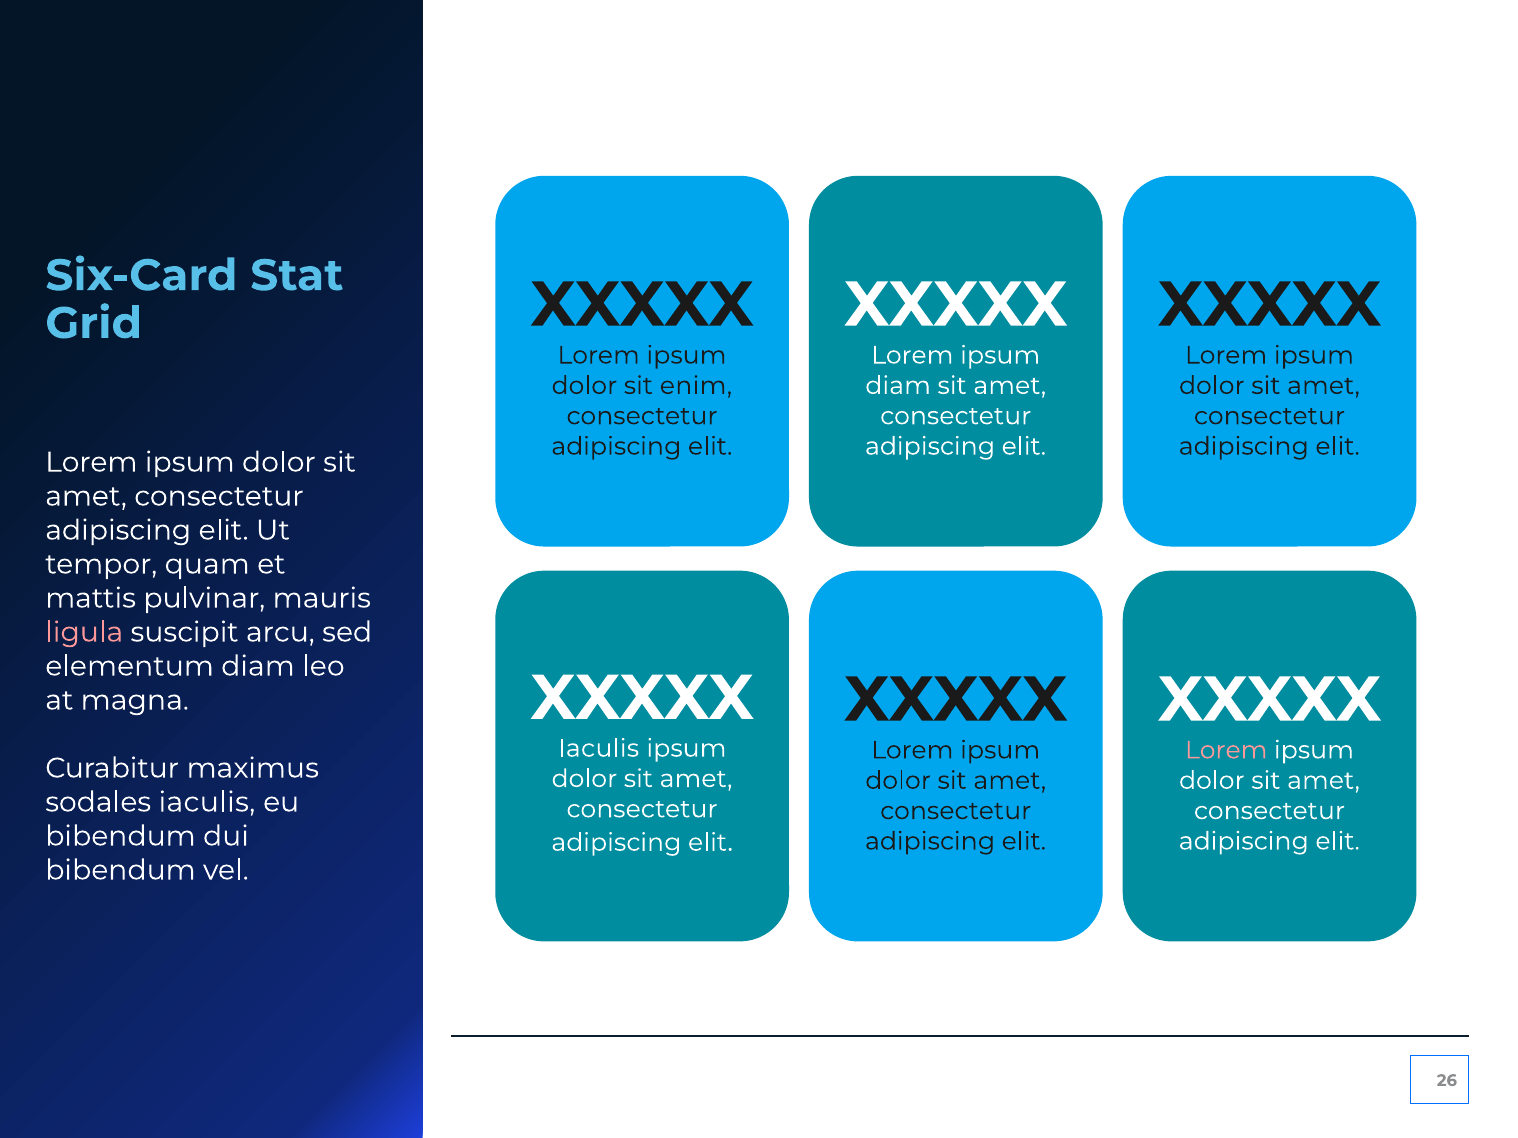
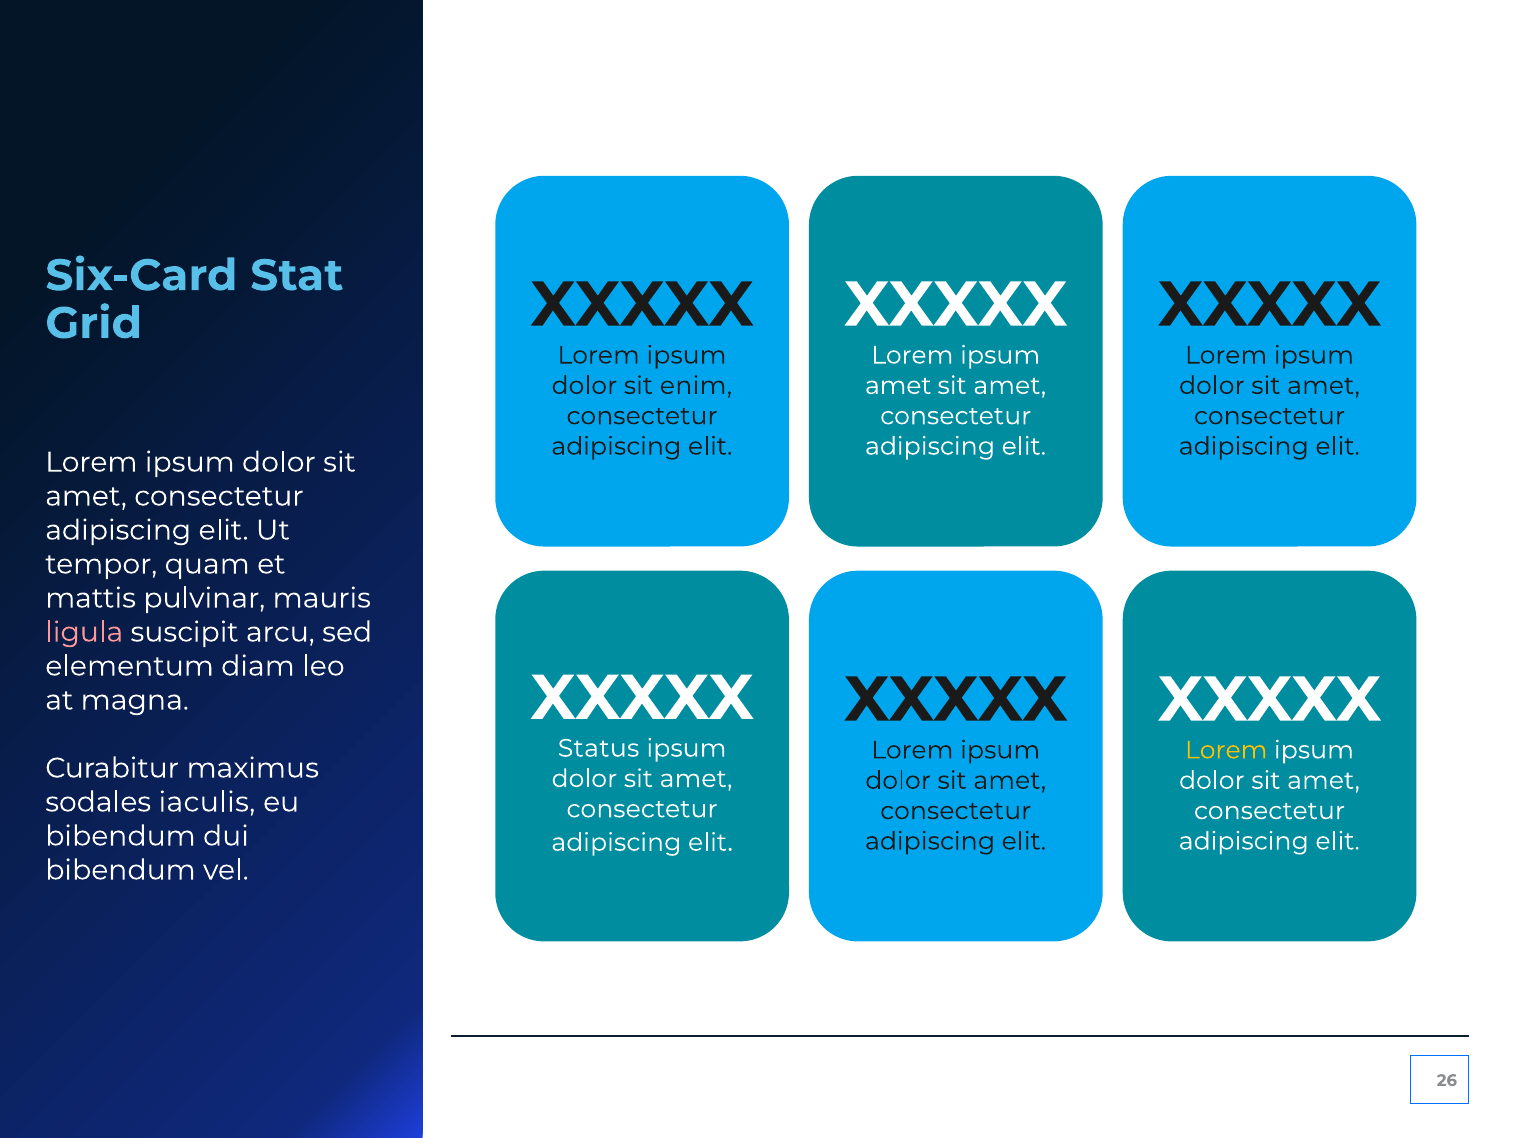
diam at (898, 386): diam -> amet
Iaculis at (599, 749): Iaculis -> Status
Lorem at (1226, 750) colour: pink -> yellow
